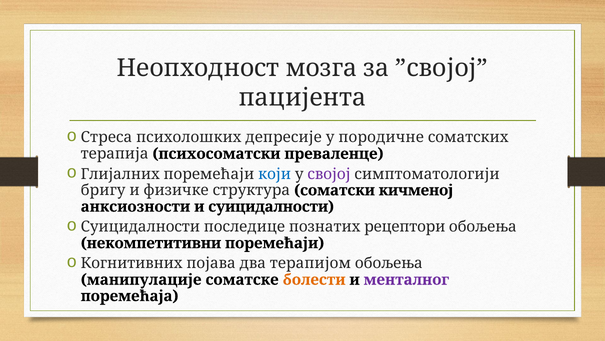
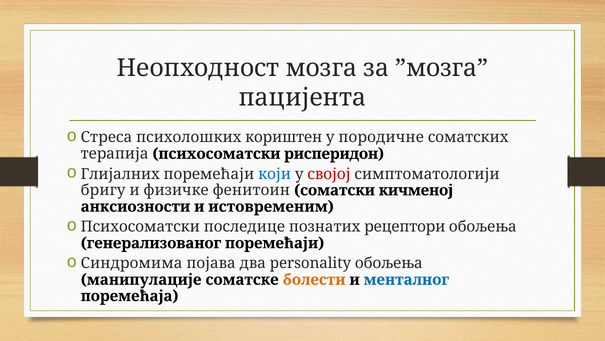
”својој: ”својој -> ”мозга
депресије: депресије -> кориштен
преваленце: преваленце -> рисперидон
својој colour: purple -> red
структура: структура -> фенитоин
и суицидалности: суицидалности -> истовременим
Суицидалности at (140, 226): Суицидалности -> Психосоматски
некомпетитивни: некомпетитивни -> генерализованог
Когнитивних: Когнитивних -> Синдромима
терапијом: терапијом -> personality
менталног colour: purple -> blue
